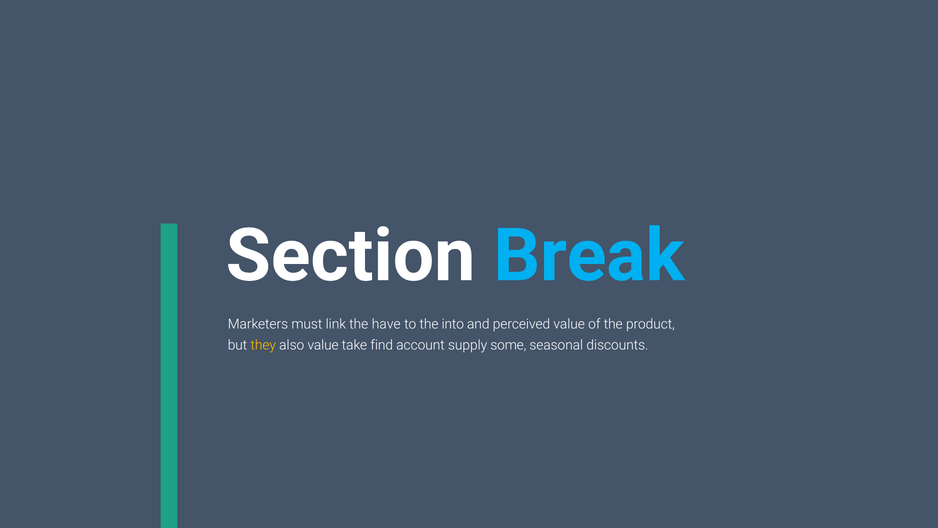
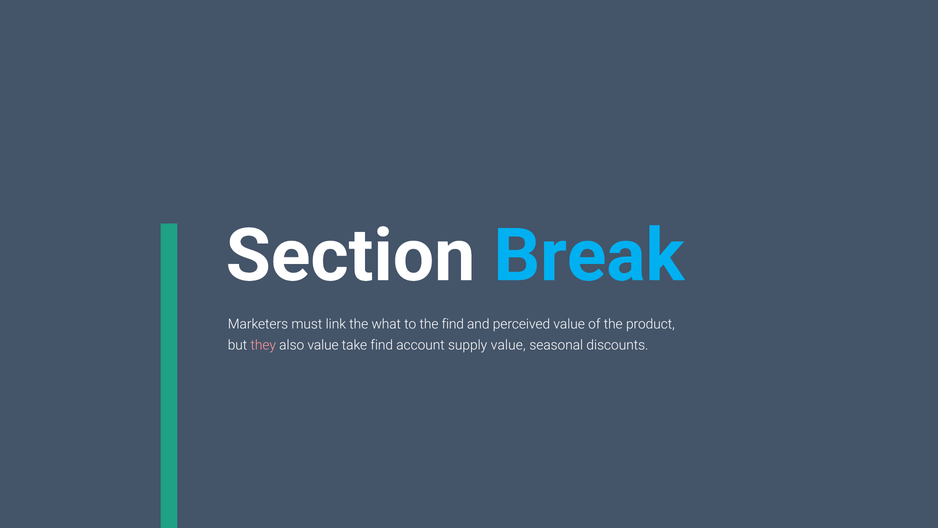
have: have -> what
the into: into -> find
they colour: yellow -> pink
supply some: some -> value
